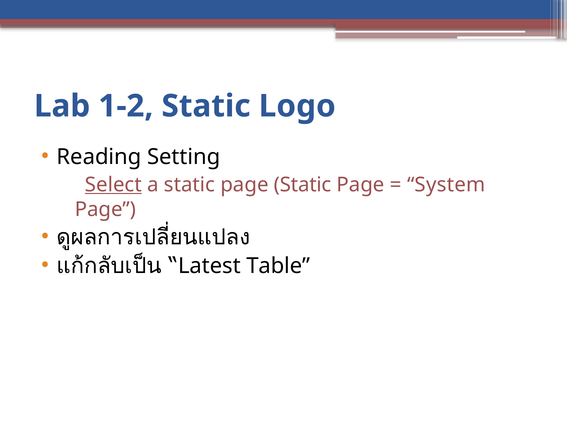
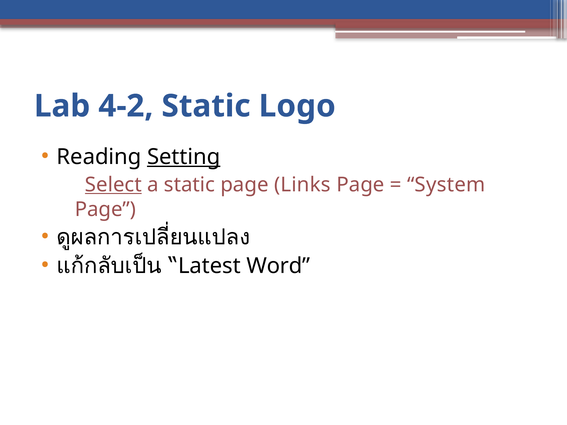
1-2: 1-2 -> 4-2
Setting underline: none -> present
page Static: Static -> Links
Table: Table -> Word
